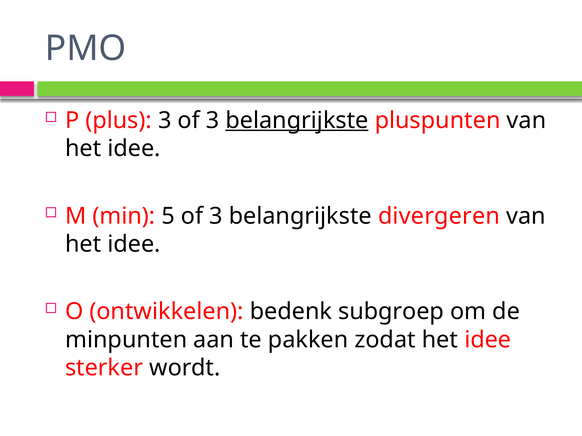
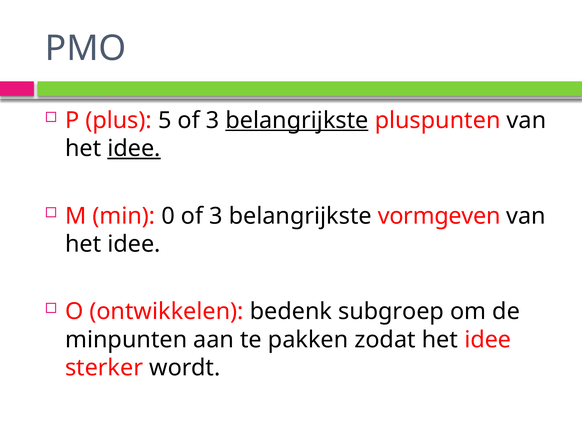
plus 3: 3 -> 5
idee at (134, 149) underline: none -> present
5: 5 -> 0
divergeren: divergeren -> vormgeven
